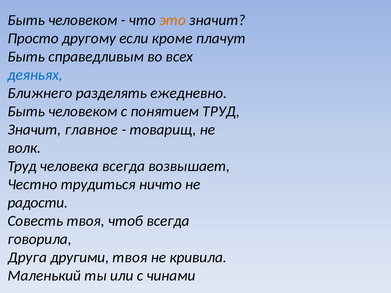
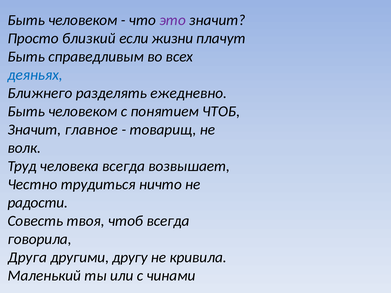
это colour: orange -> purple
другому: другому -> близкий
кроме: кроме -> жизни
понятием ТРУД: ТРУД -> ЧТОБ
другими твоя: твоя -> другу
